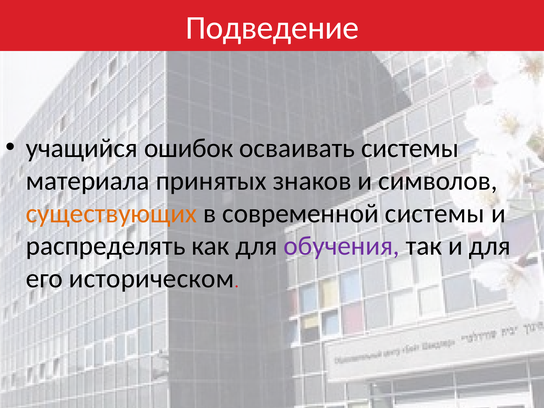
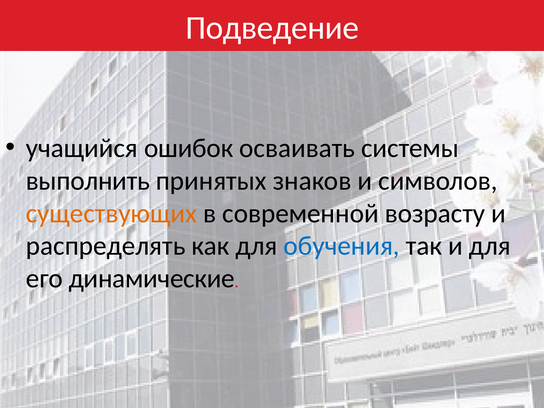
материала: материала -> выполнить
современной системы: системы -> возрасту
обучения colour: purple -> blue
историческом: историческом -> динамические
